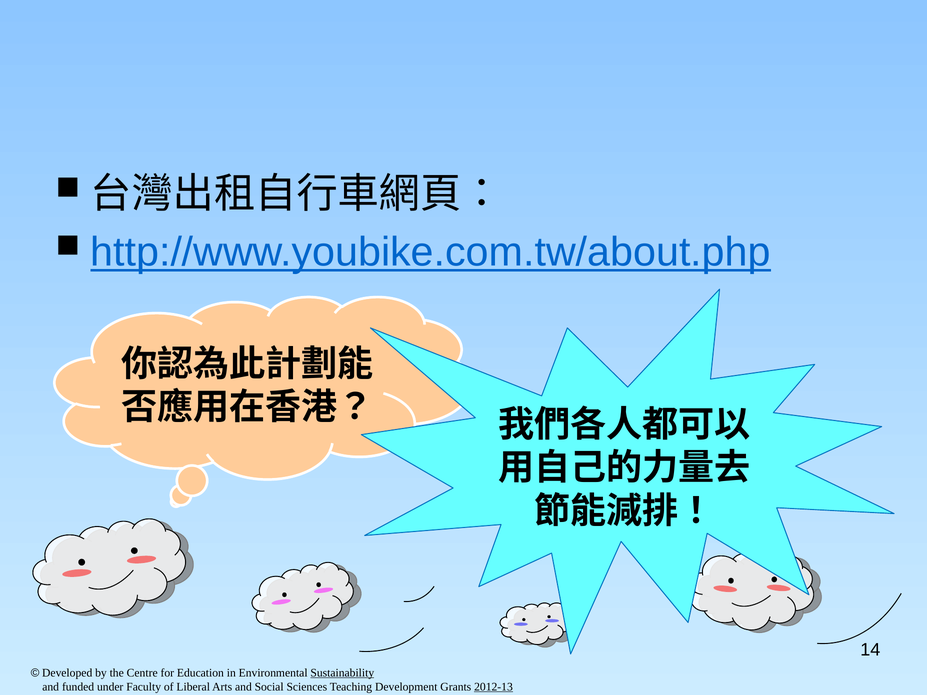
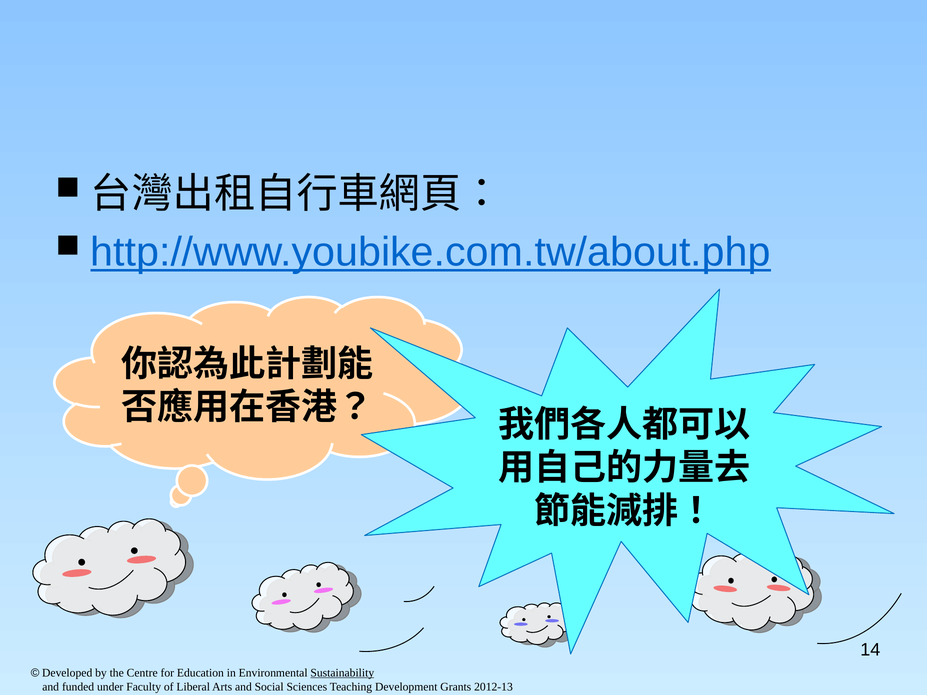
2012-13 underline: present -> none
